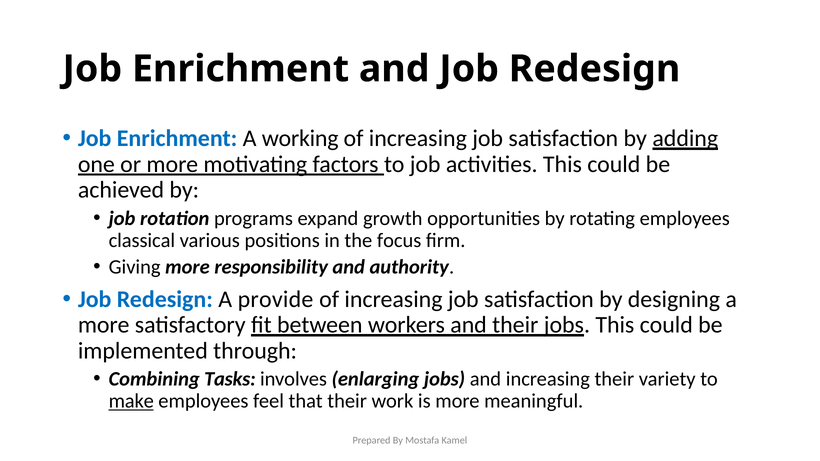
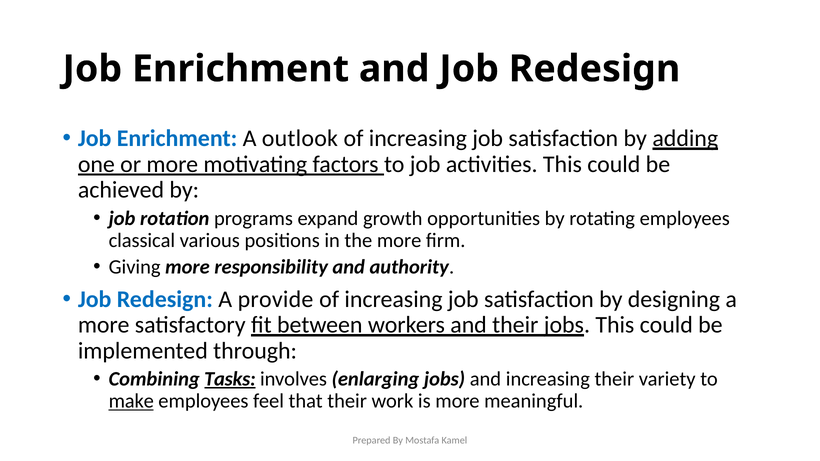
working: working -> outlook
the focus: focus -> more
Tasks underline: none -> present
